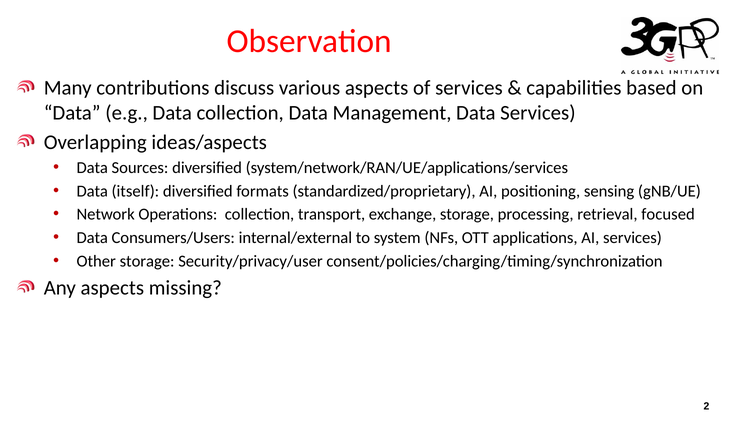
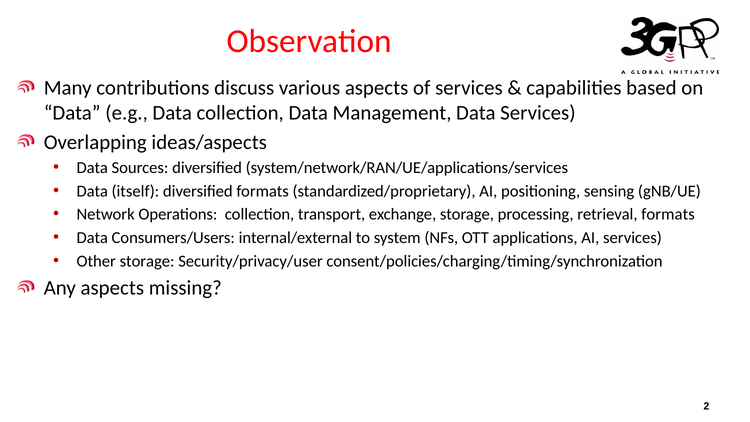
retrieval focused: focused -> formats
